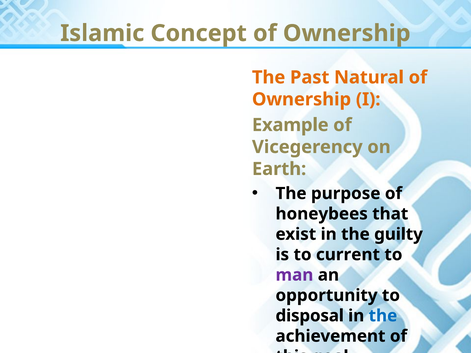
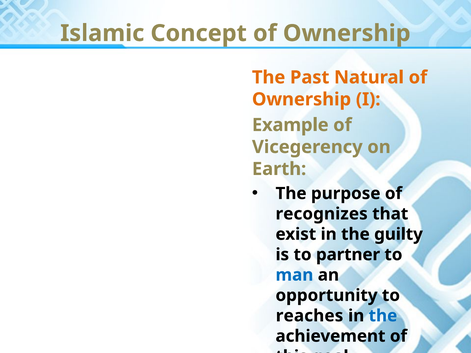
honeybees: honeybees -> recognizes
current: current -> partner
man colour: purple -> blue
disposal: disposal -> reaches
